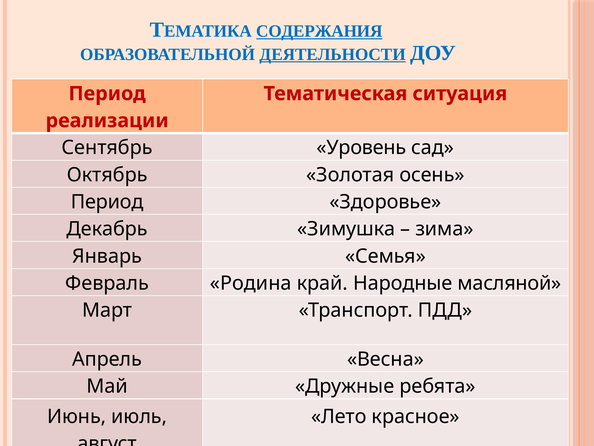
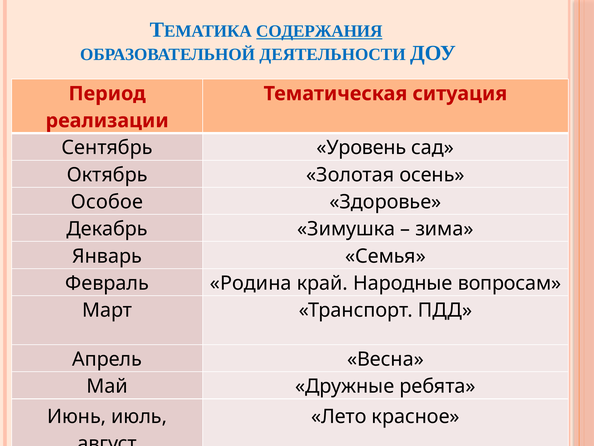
ДЕЯТЕЛЬНОСТИ underline: present -> none
Период at (107, 202): Период -> Особое
масляной: масляной -> вопросам
